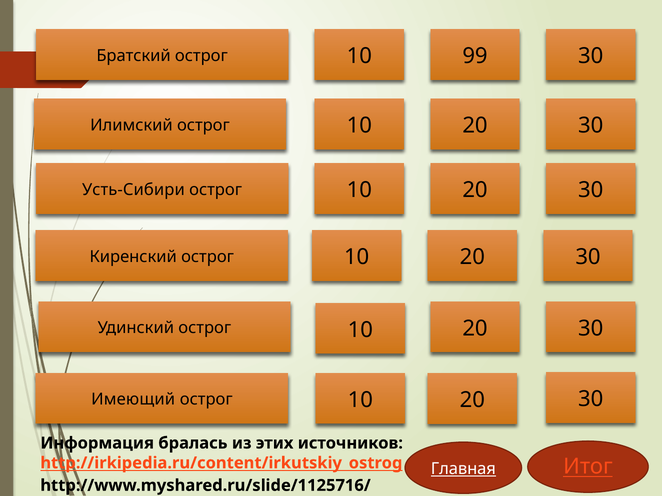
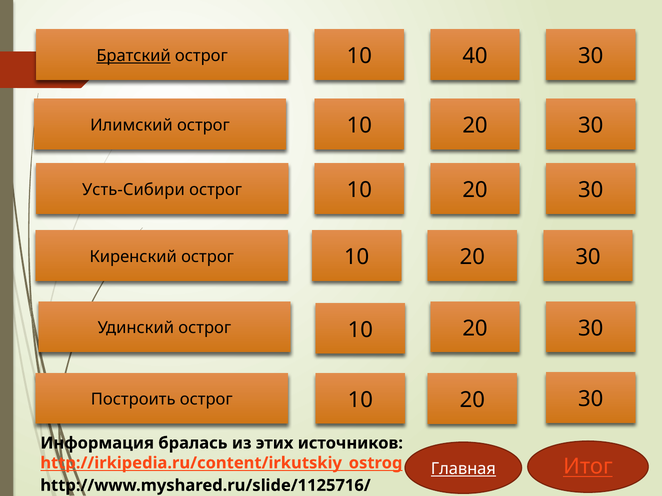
99: 99 -> 40
Братский underline: none -> present
Имеющий: Имеющий -> Построить
